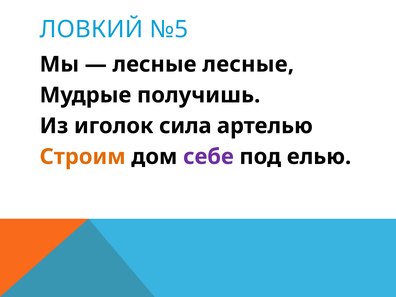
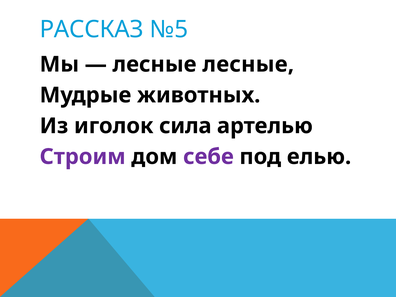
ЛОВКИЙ: ЛОВКИЙ -> РАССКАЗ
получишь: получишь -> животных
Строим colour: orange -> purple
